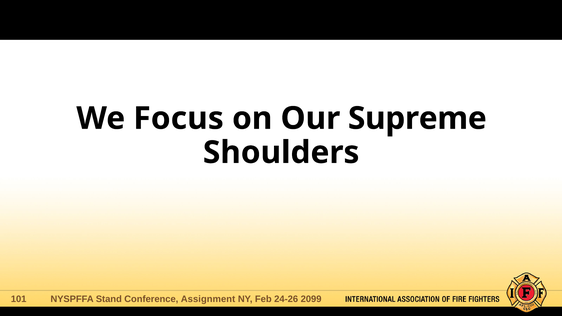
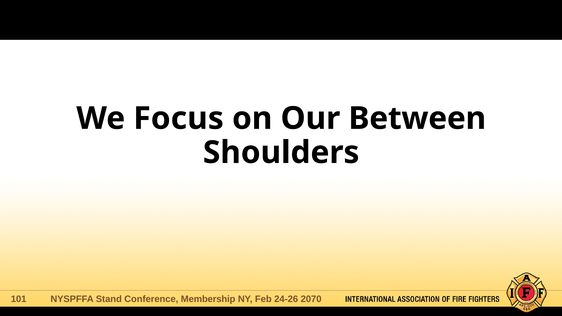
Supreme: Supreme -> Between
Assignment: Assignment -> Membership
2099: 2099 -> 2070
